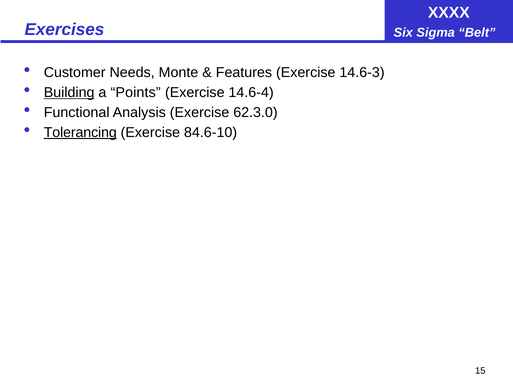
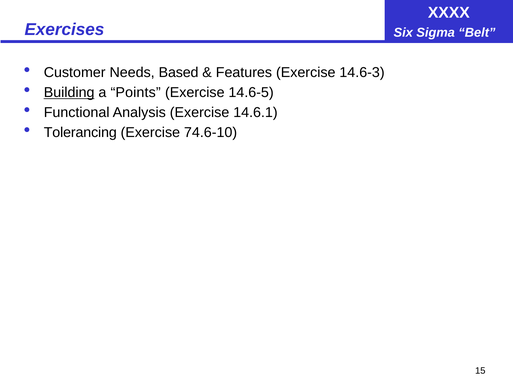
Monte: Monte -> Based
14.6-4: 14.6-4 -> 14.6-5
62.3.0: 62.3.0 -> 14.6.1
Tolerancing underline: present -> none
84.6-10: 84.6-10 -> 74.6-10
